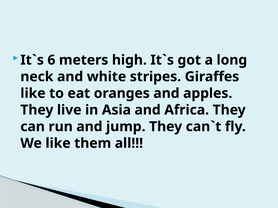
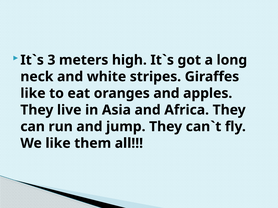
6: 6 -> 3
